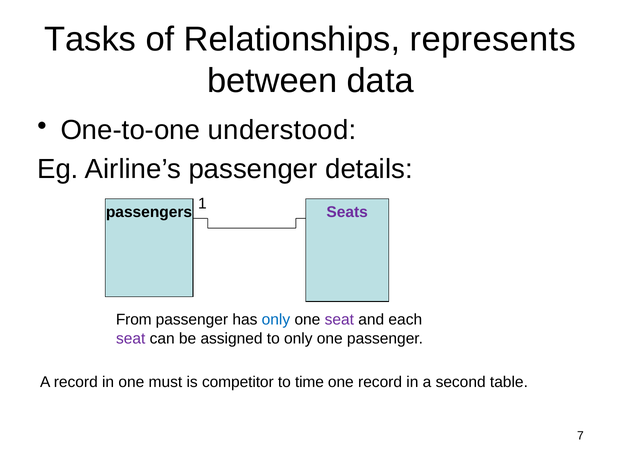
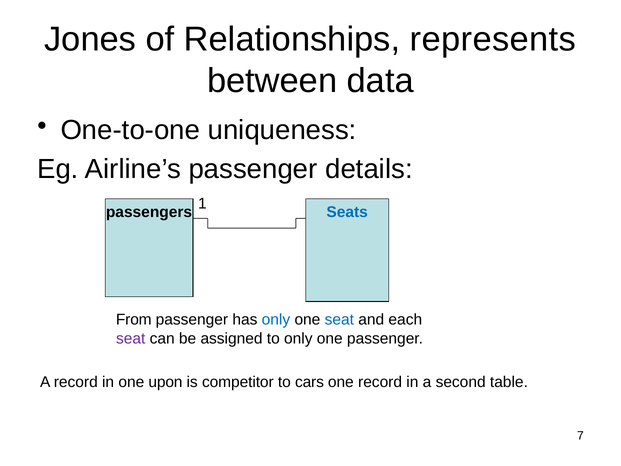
Tasks: Tasks -> Jones
understood: understood -> uniqueness
Seats colour: purple -> blue
seat at (339, 320) colour: purple -> blue
must: must -> upon
time: time -> cars
